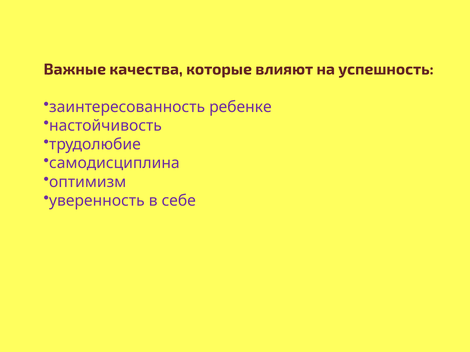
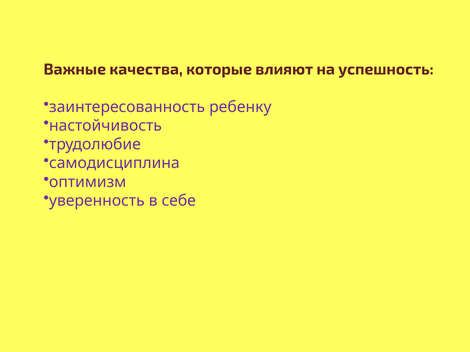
ребенке: ребенке -> ребенку
